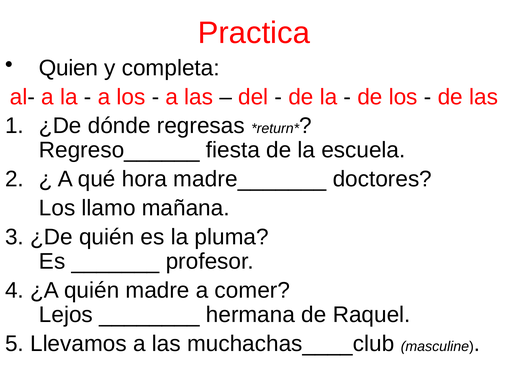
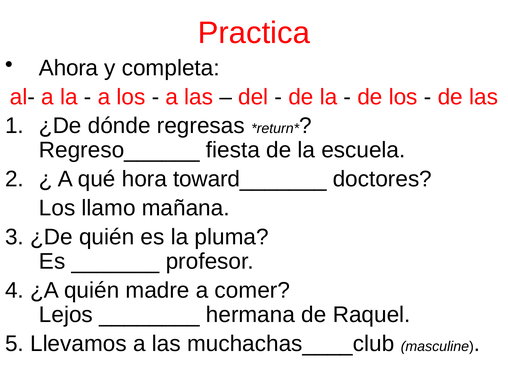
Quien: Quien -> Ahora
madre_______: madre_______ -> toward_______
